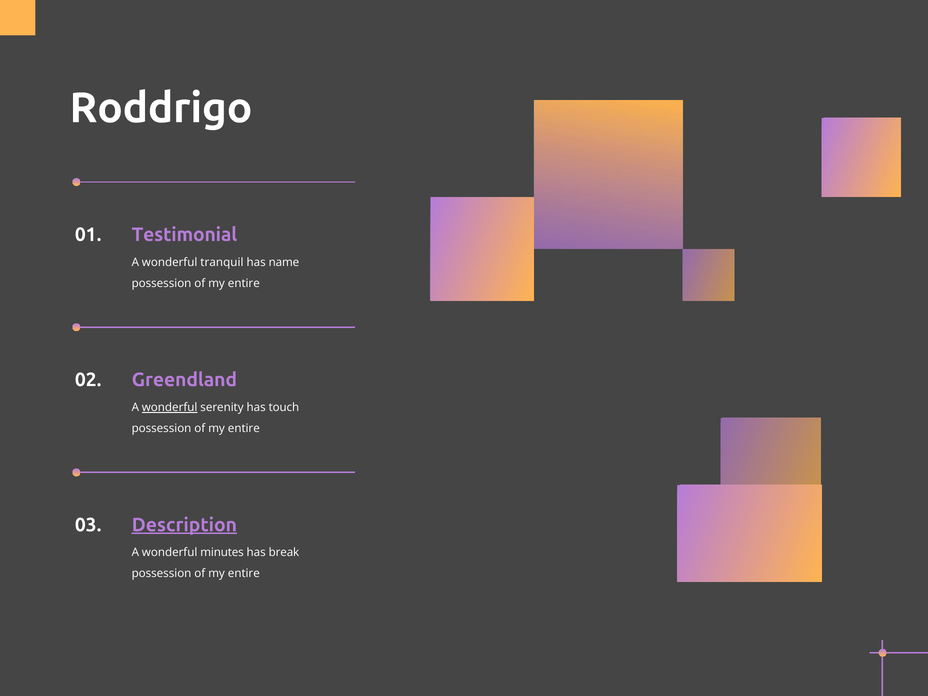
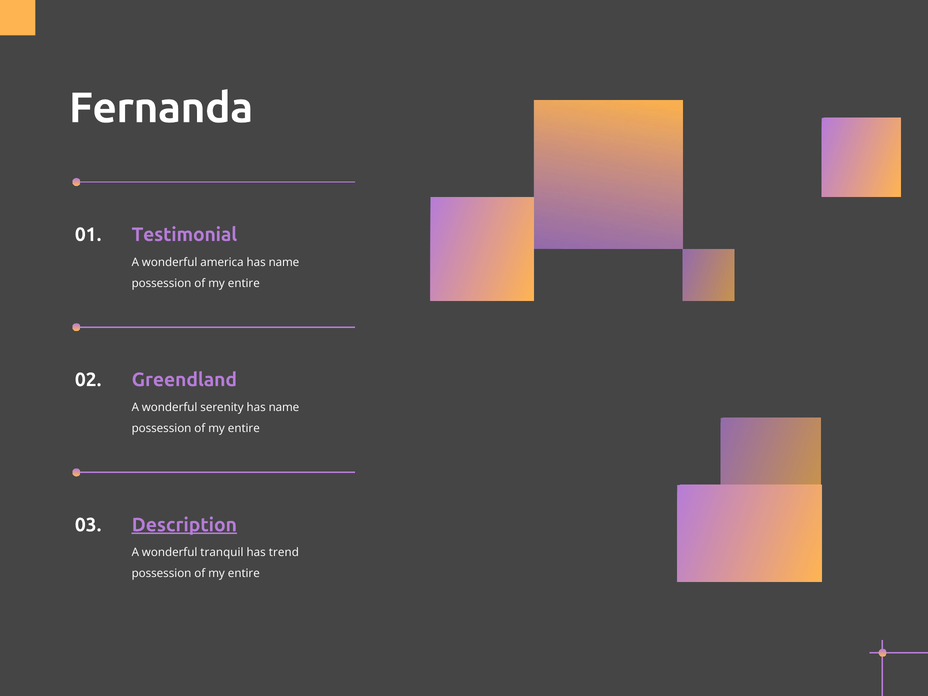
Roddrigo: Roddrigo -> Fernanda
tranquil: tranquil -> america
wonderful at (170, 407) underline: present -> none
serenity has touch: touch -> name
minutes: minutes -> tranquil
break: break -> trend
